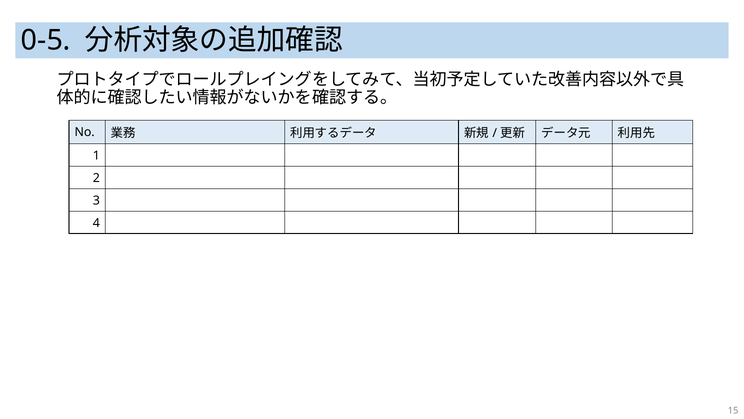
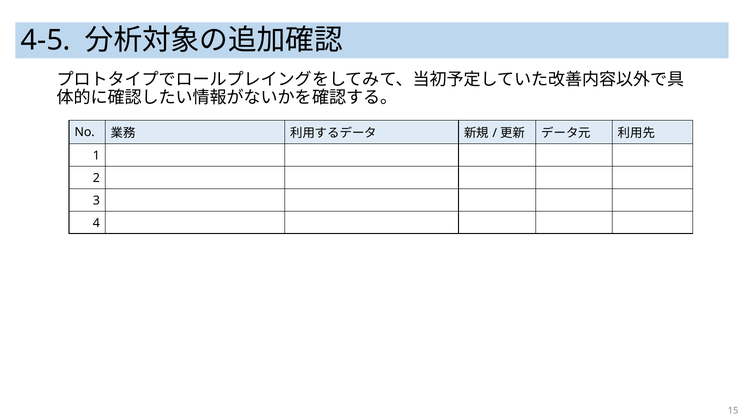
0-5: 0-5 -> 4-5
